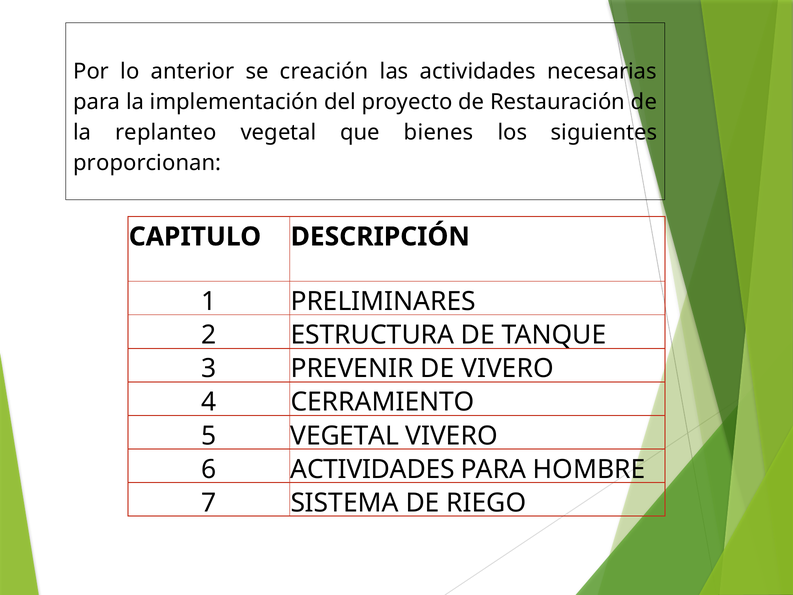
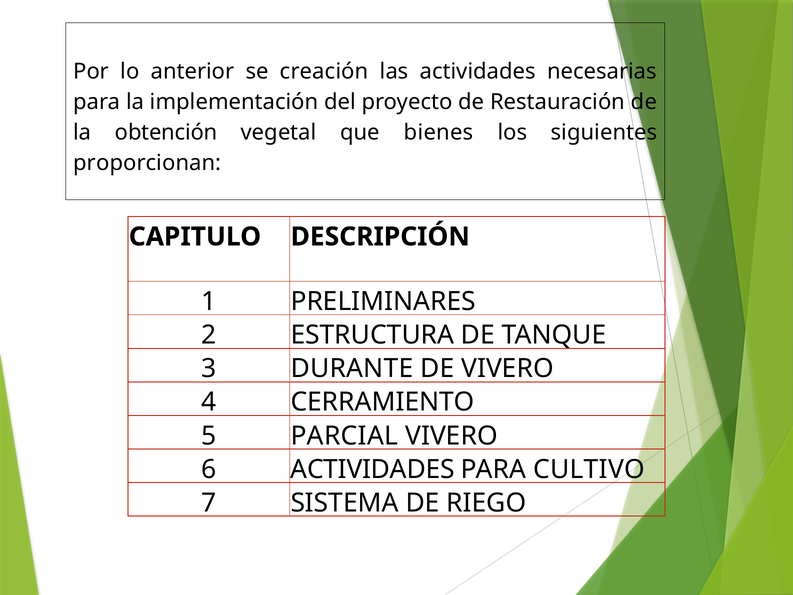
replanteo: replanteo -> obtención
PREVENIR: PREVENIR -> DURANTE
5 VEGETAL: VEGETAL -> PARCIAL
HOMBRE: HOMBRE -> CULTIVO
